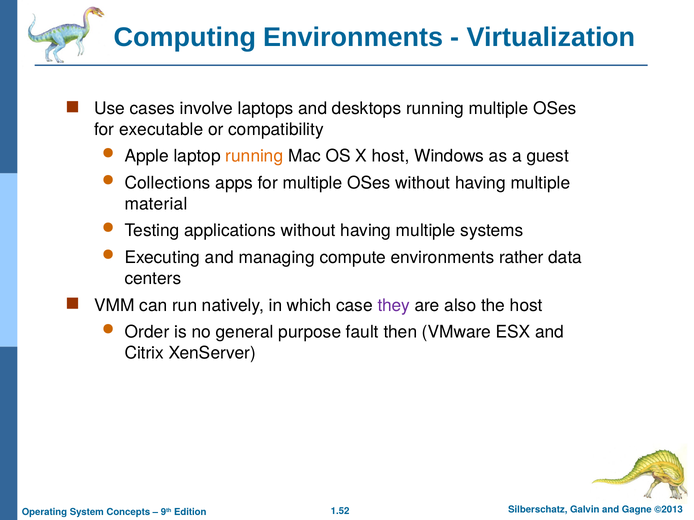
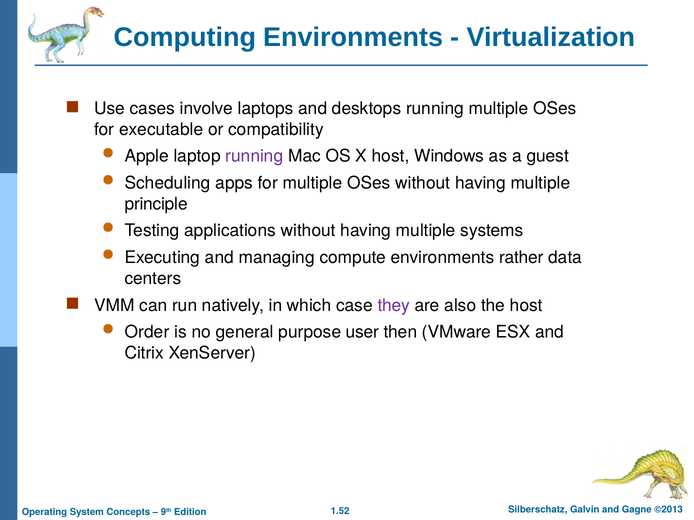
running at (254, 156) colour: orange -> purple
Collections: Collections -> Scheduling
material: material -> principle
fault: fault -> user
